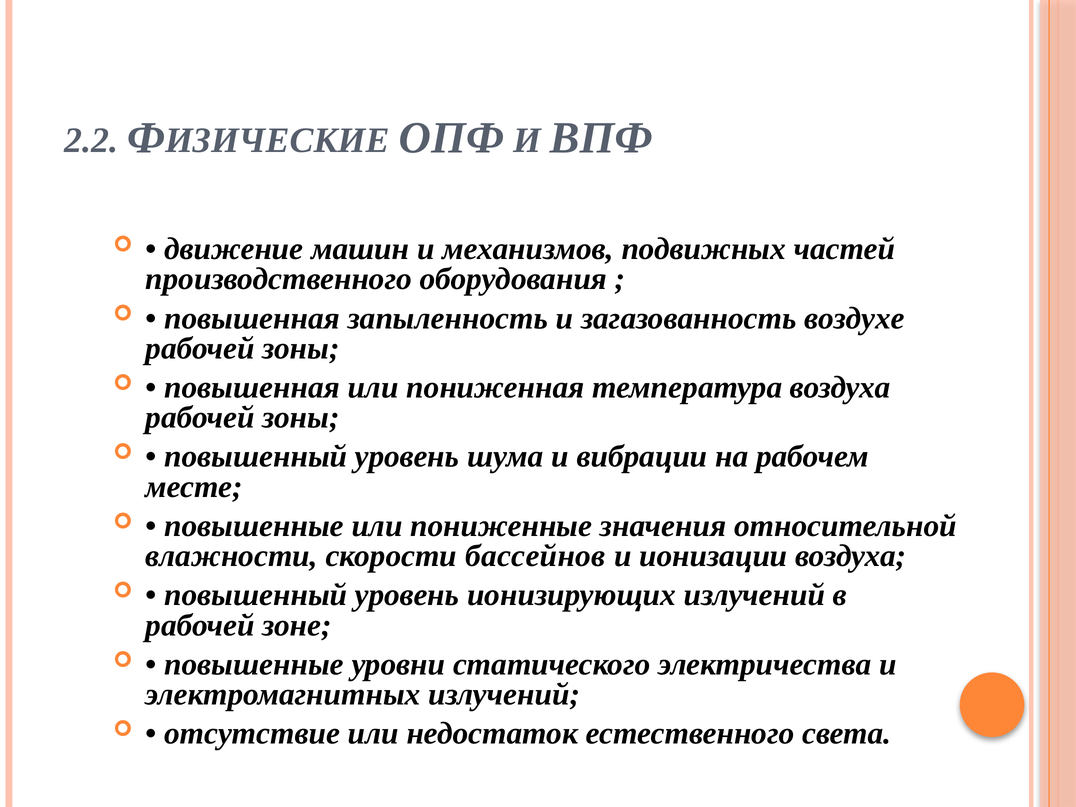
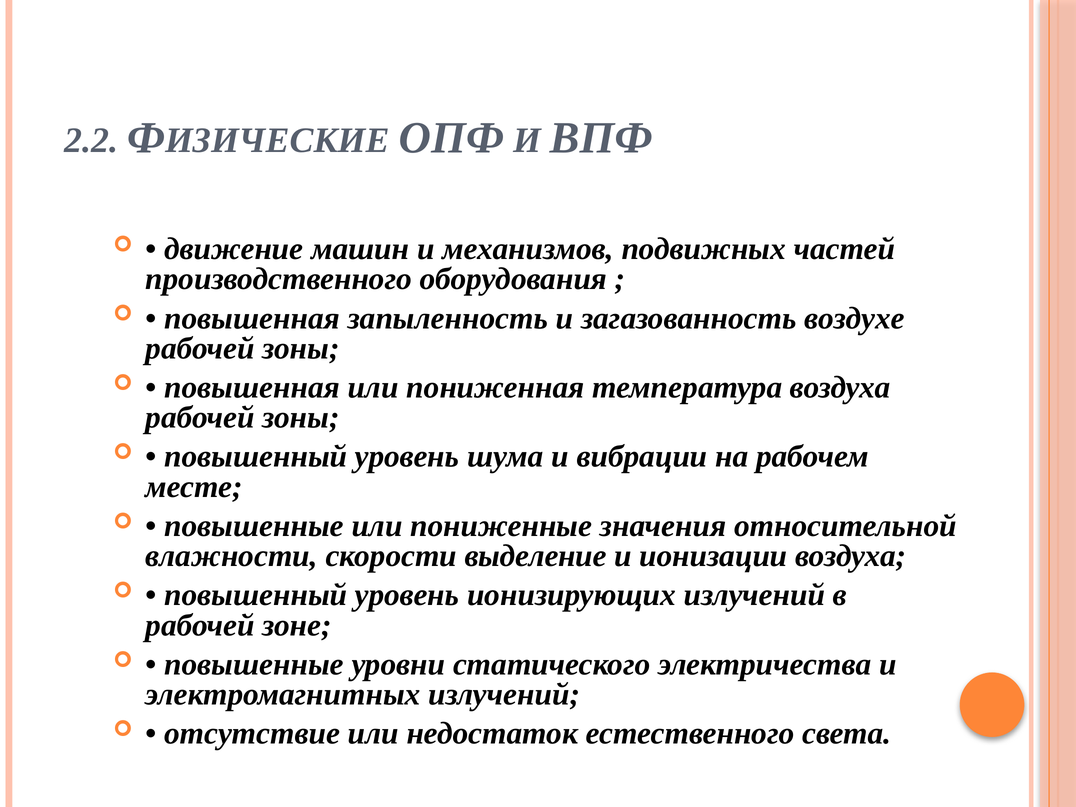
бассейнов: бассейнов -> выделение
